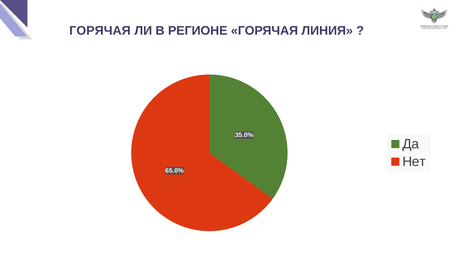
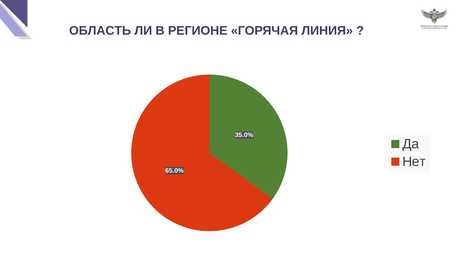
ГОРЯЧАЯ at (100, 31): ГОРЯЧАЯ -> ОБЛАСТЬ
